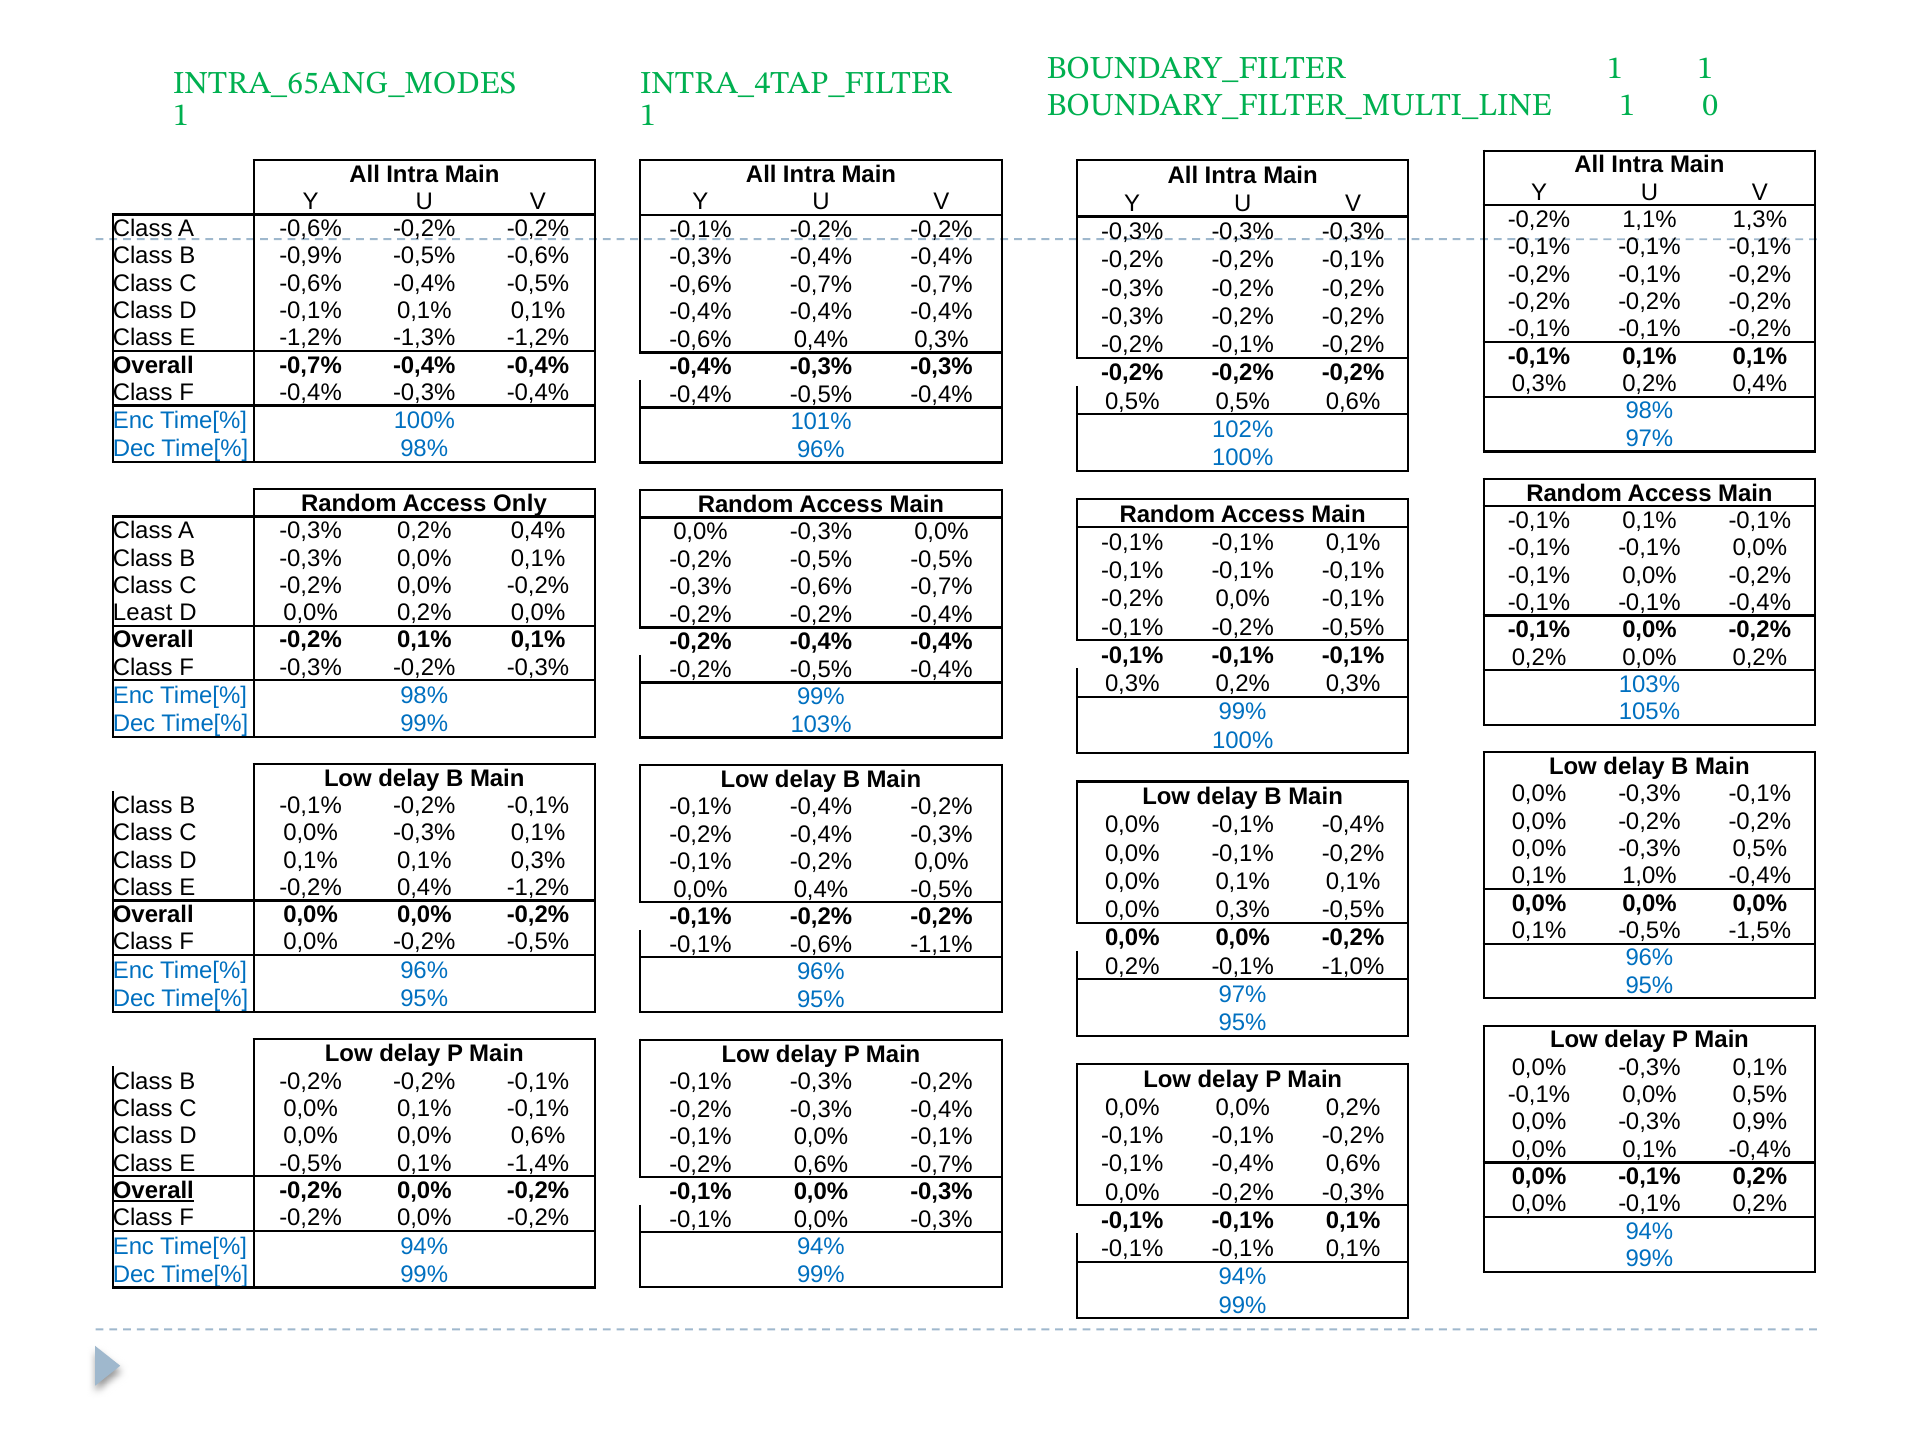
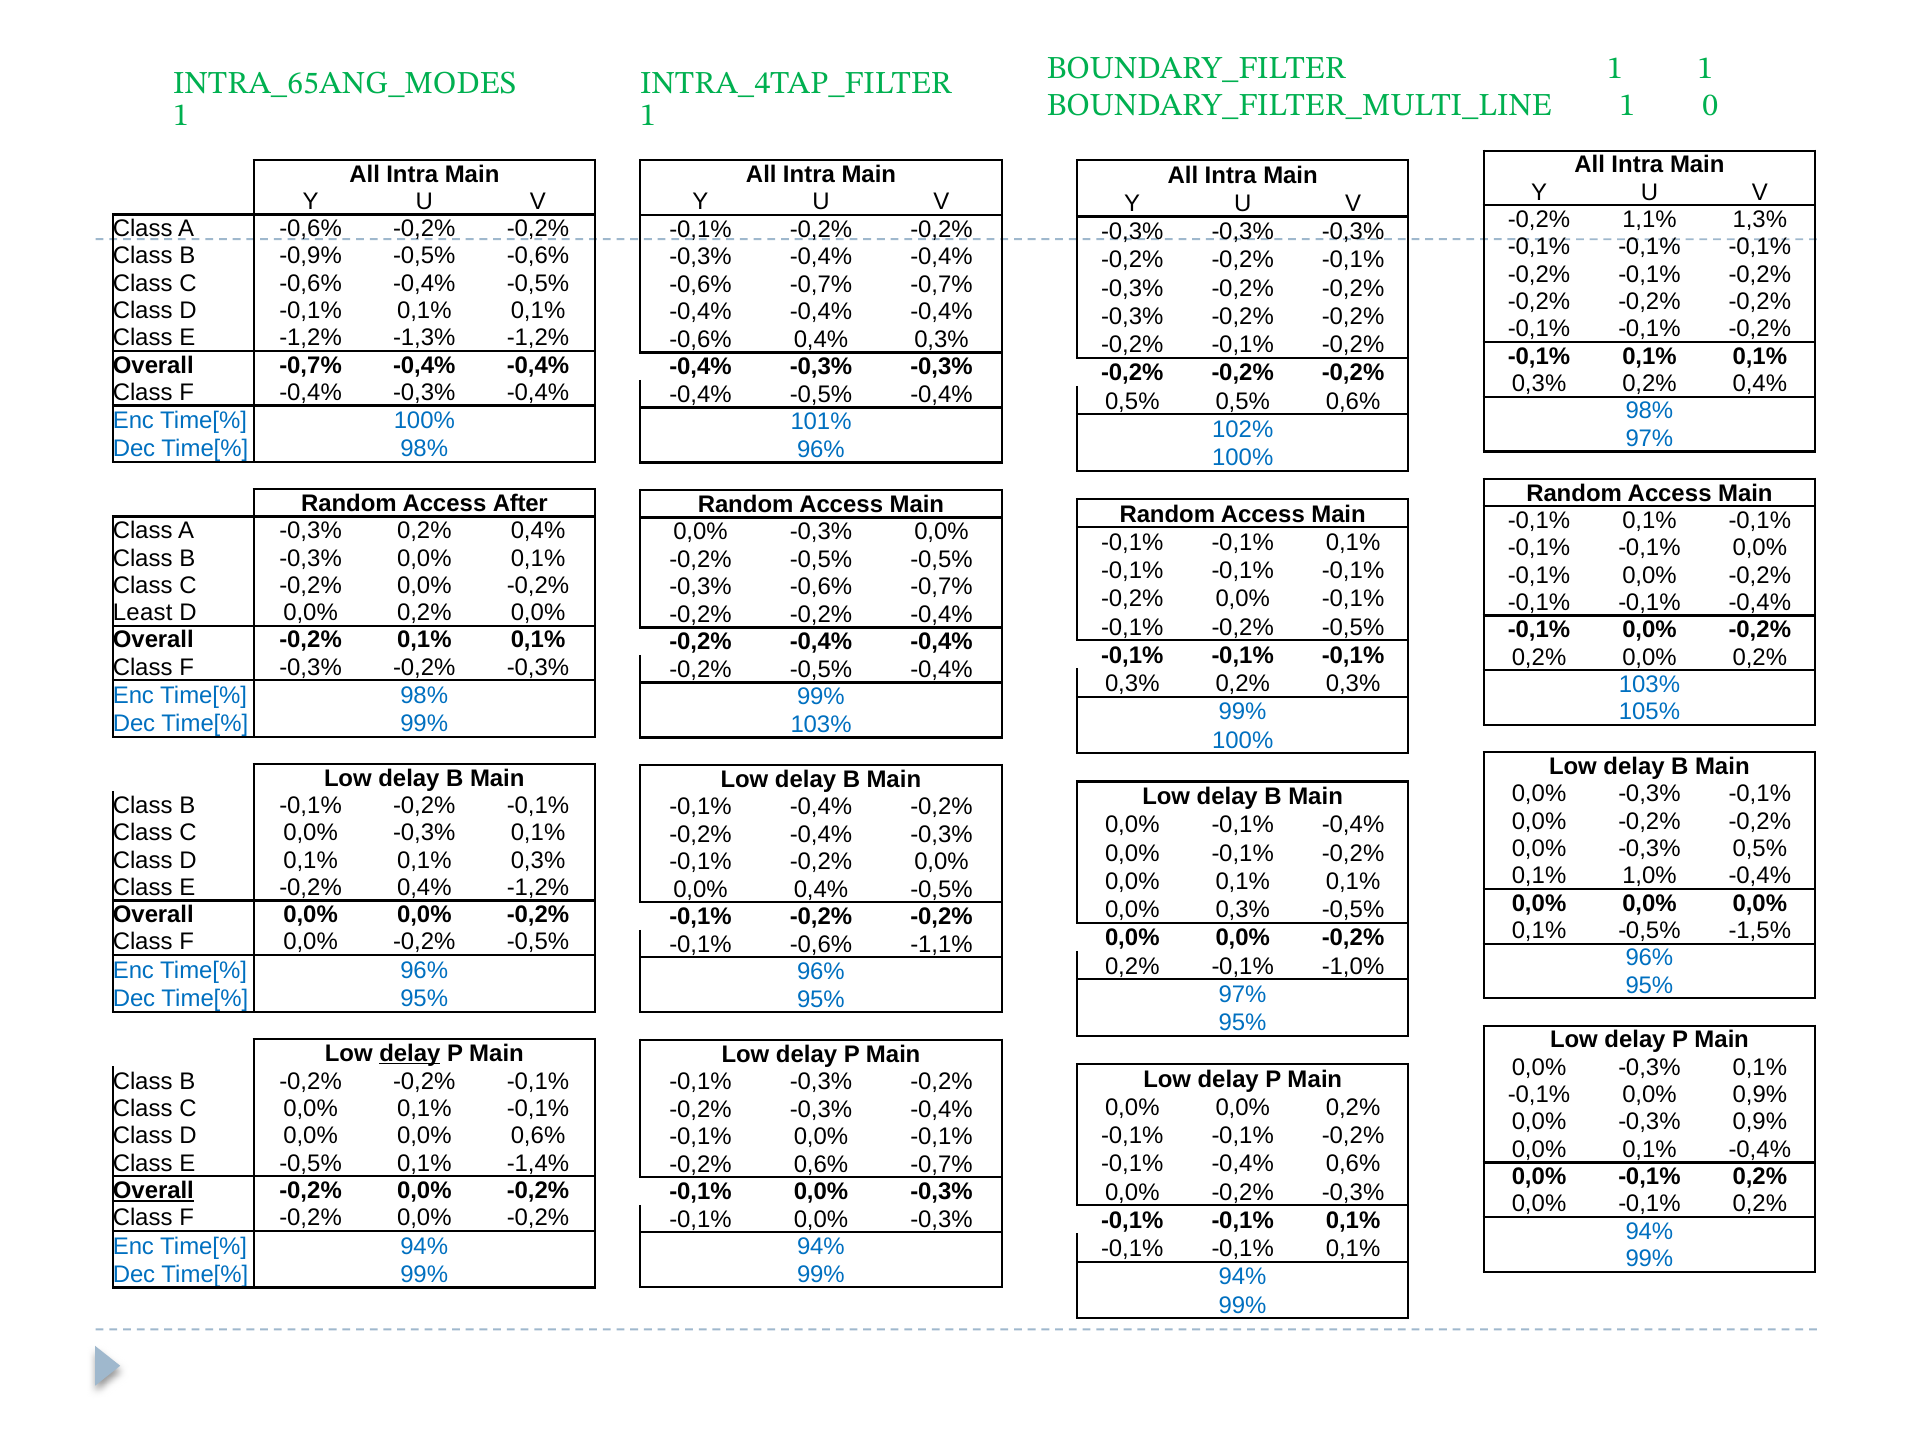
Only: Only -> After
delay at (410, 1053) underline: none -> present
0,0% 0,5%: 0,5% -> 0,9%
